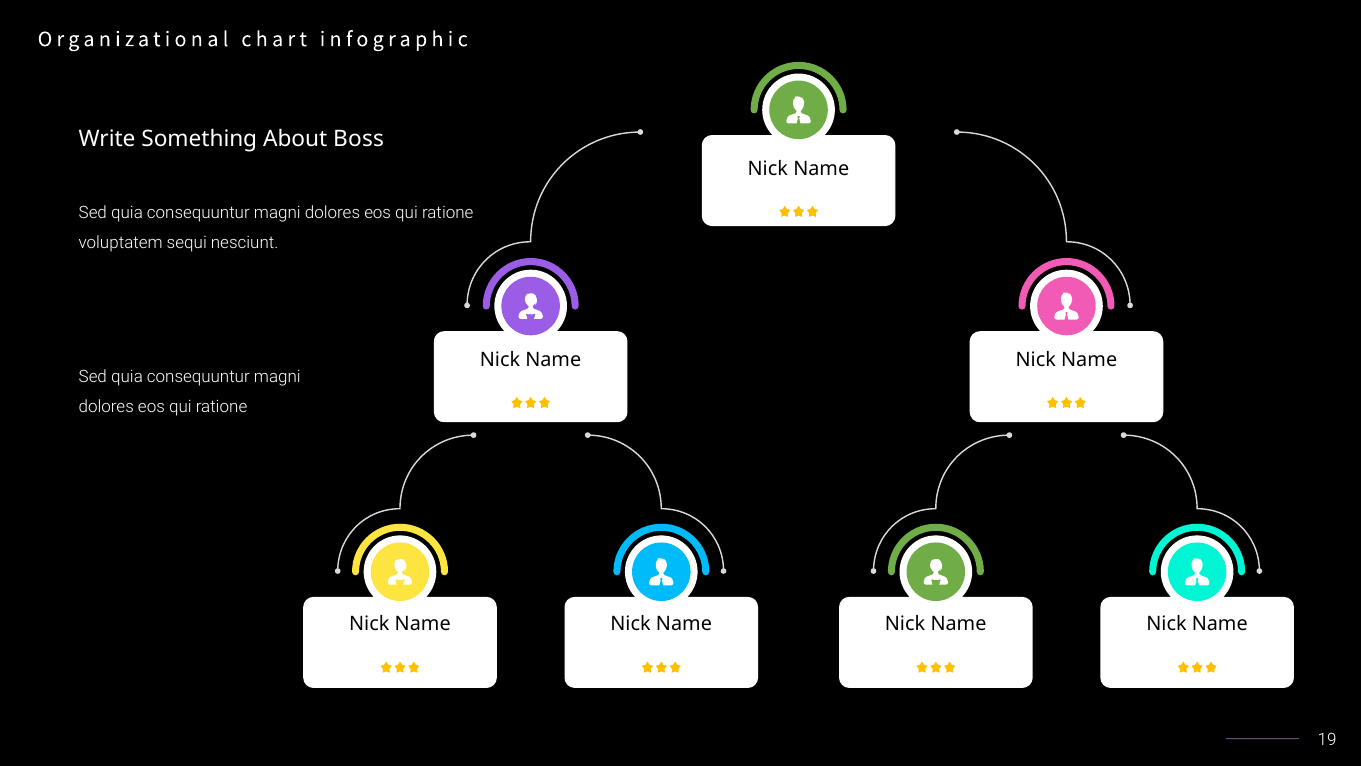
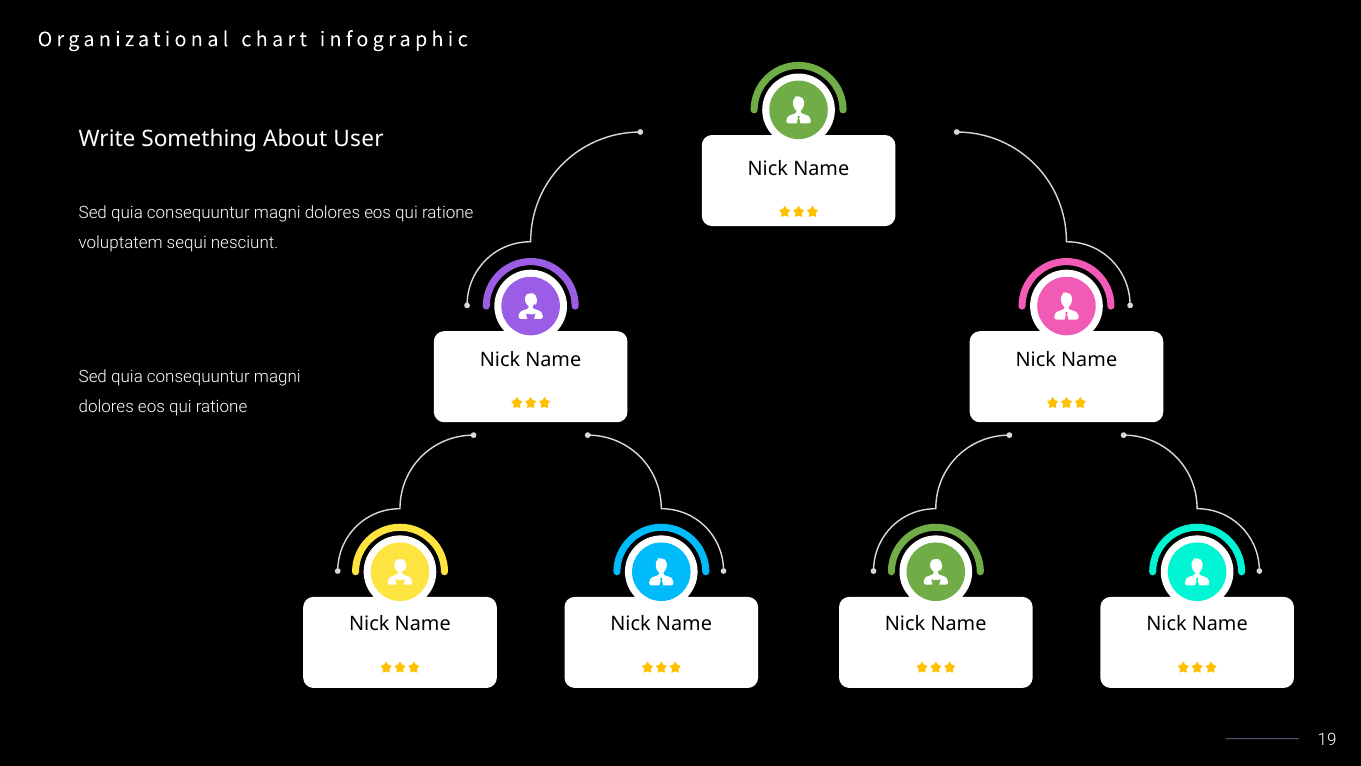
Boss: Boss -> User
